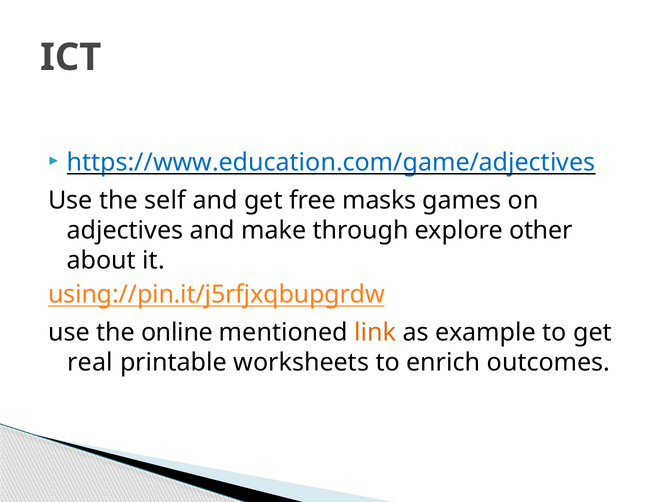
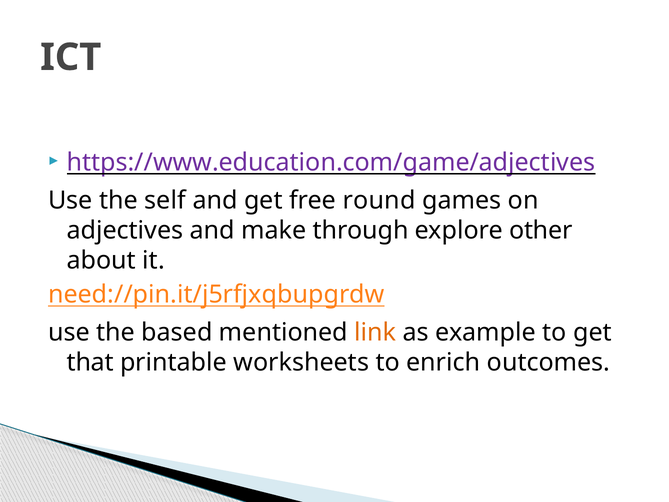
https://www.education.com/game/adjectives colour: blue -> purple
masks: masks -> round
using://pin.it/j5rfjxqbupgrdw: using://pin.it/j5rfjxqbupgrdw -> need://pin.it/j5rfjxqbupgrdw
online: online -> based
real: real -> that
